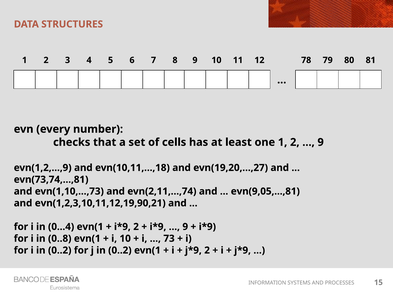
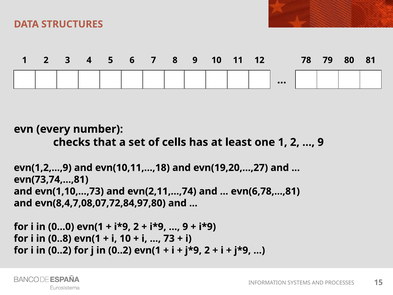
evn(9,05,...,81: evn(9,05,...,81 -> evn(6,78,...,81
evn(1,2,3,10,11,12,19,90,21: evn(1,2,3,10,11,12,19,90,21 -> evn(8,4,7,08,07,72,84,97,80
0...4: 0...4 -> 0...0
